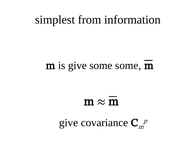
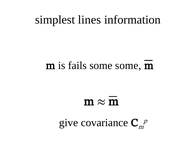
from: from -> lines
is give: give -> fails
